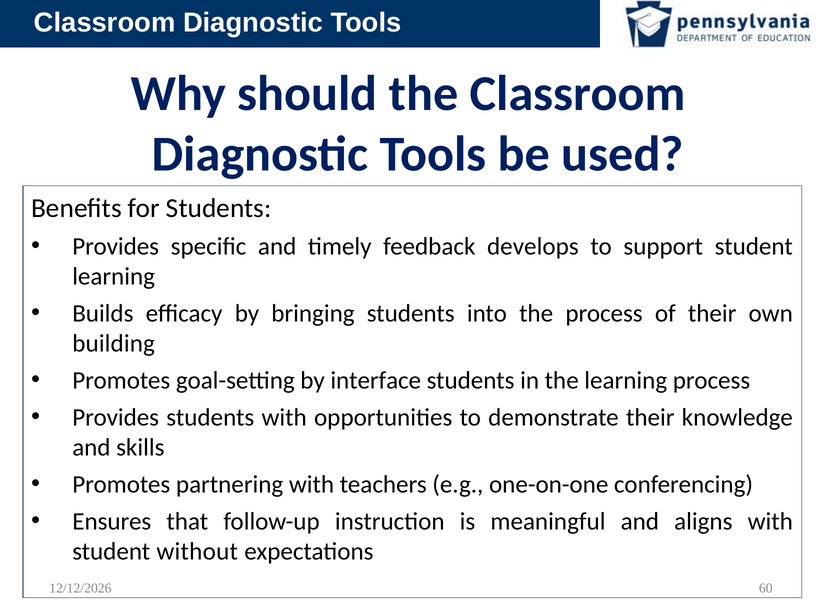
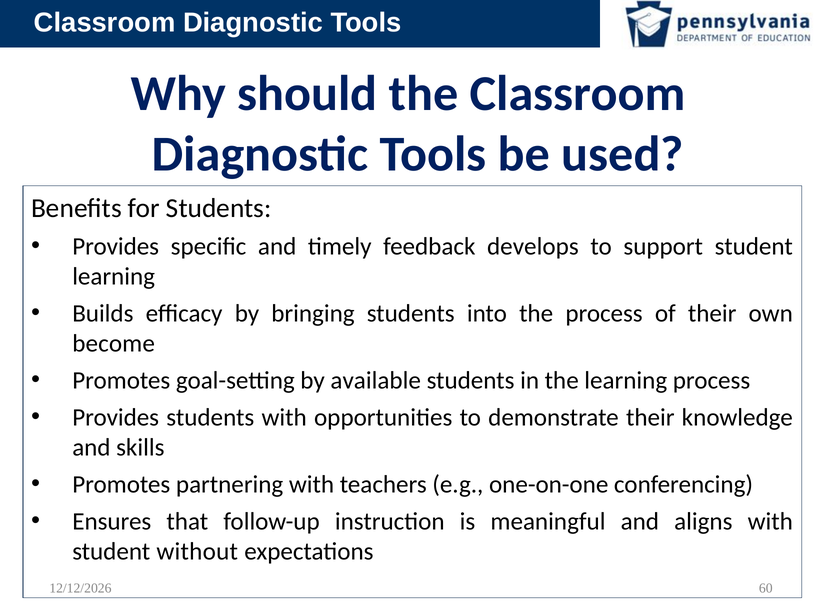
building: building -> become
interface: interface -> available
